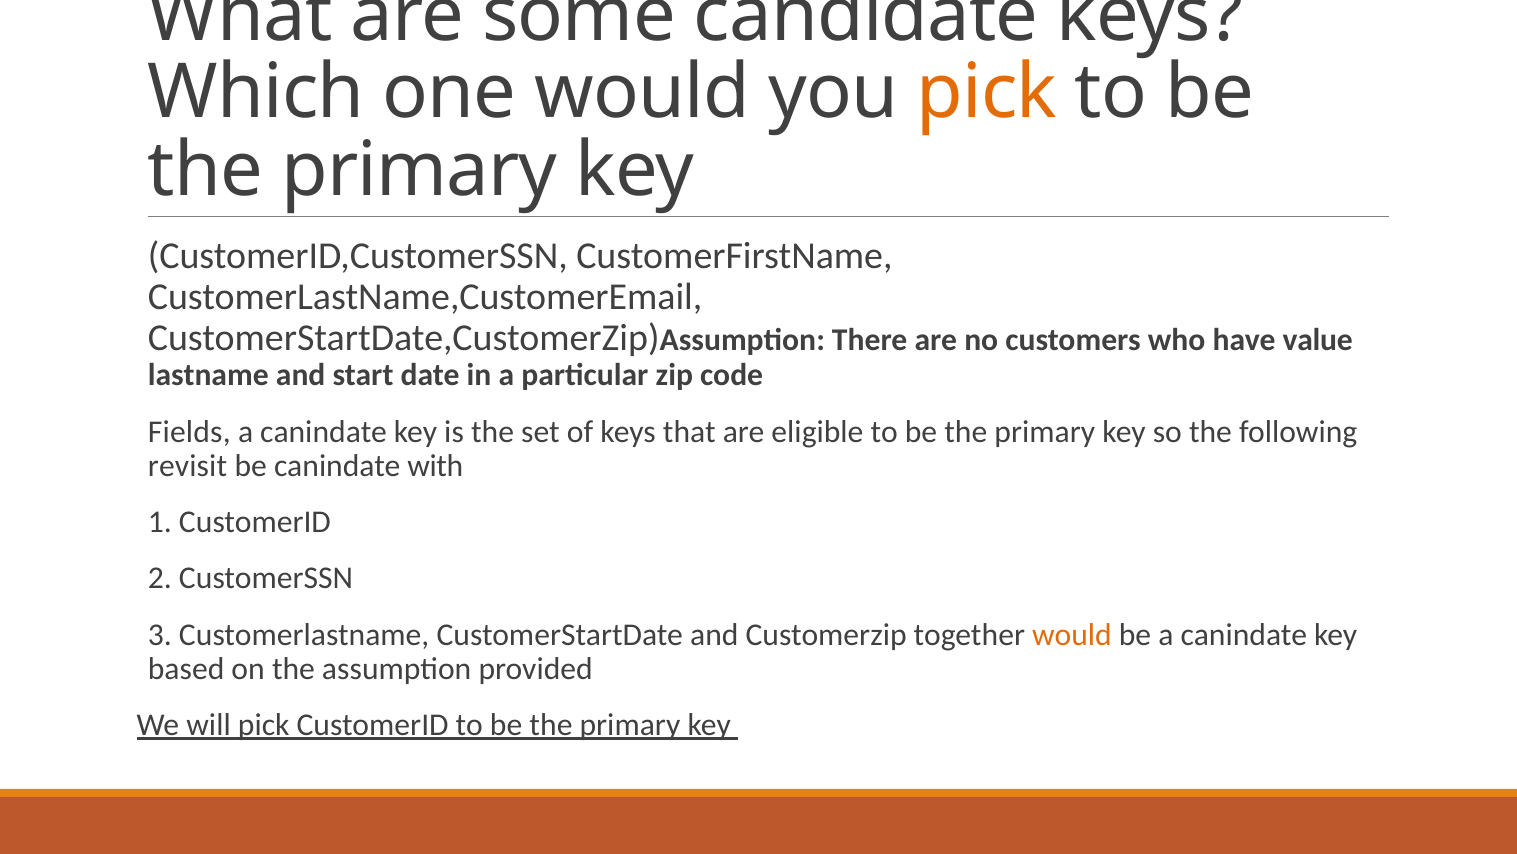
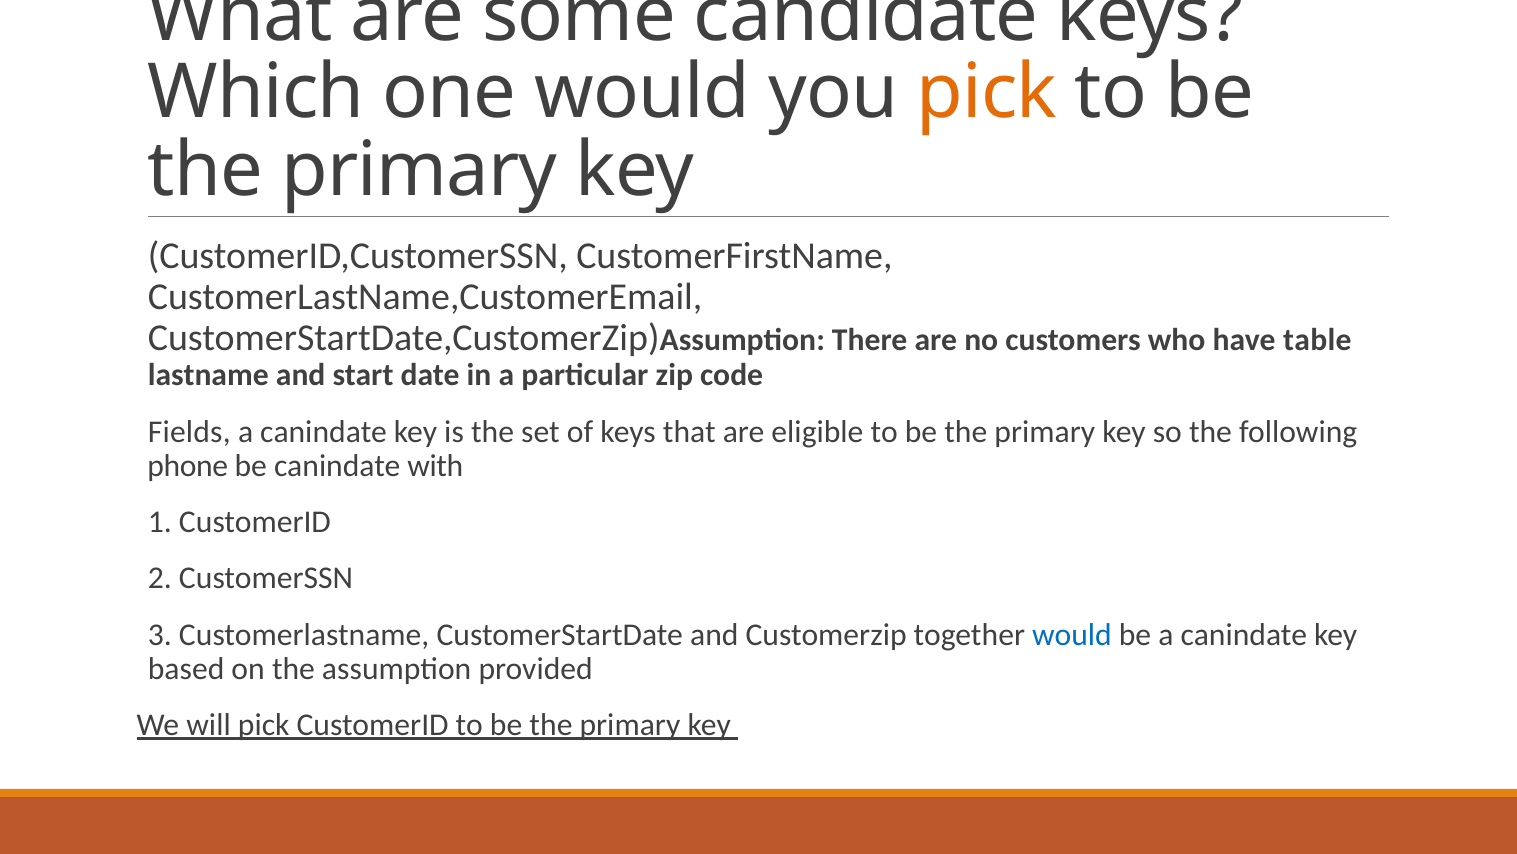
value: value -> table
revisit: revisit -> phone
would at (1072, 634) colour: orange -> blue
